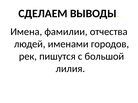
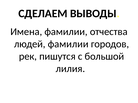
людей именами: именами -> фамилии
